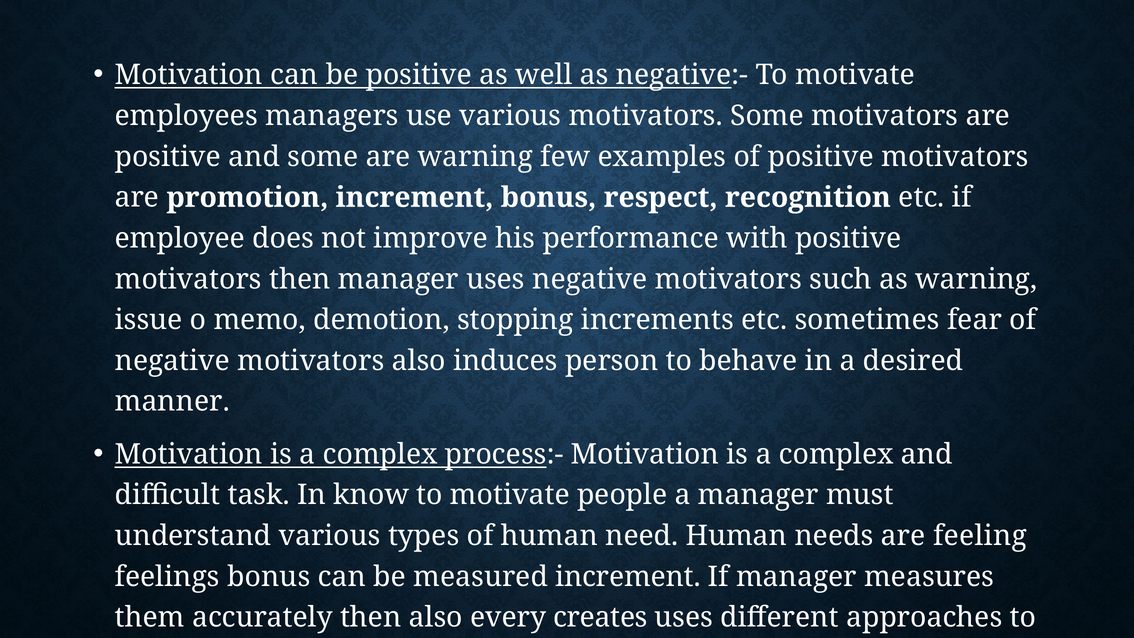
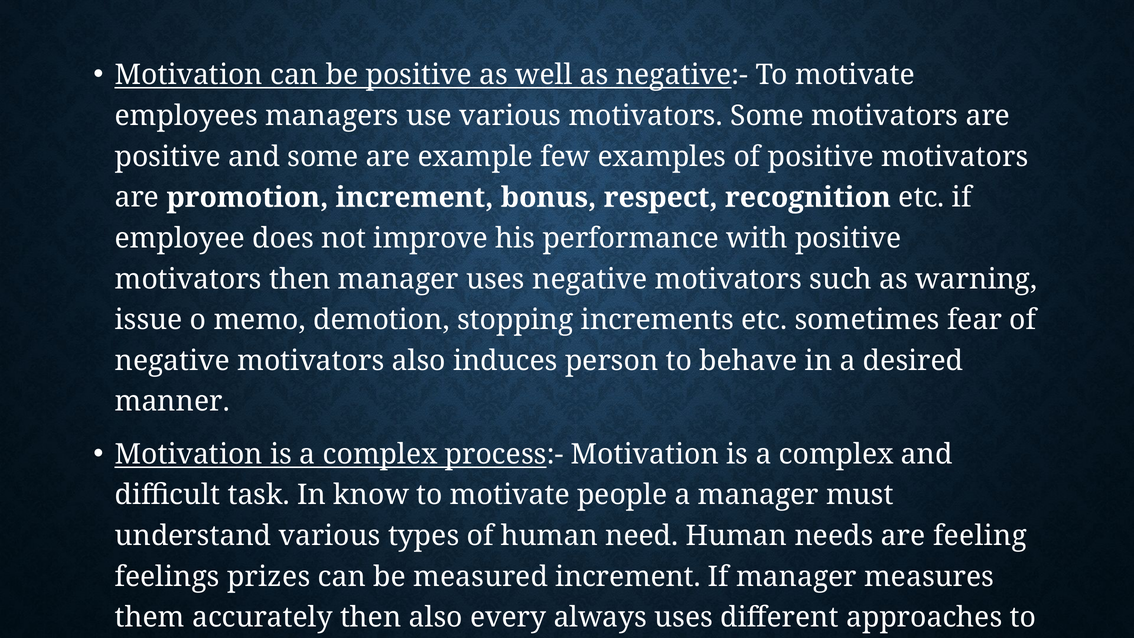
are warning: warning -> example
feelings bonus: bonus -> prizes
creates: creates -> always
